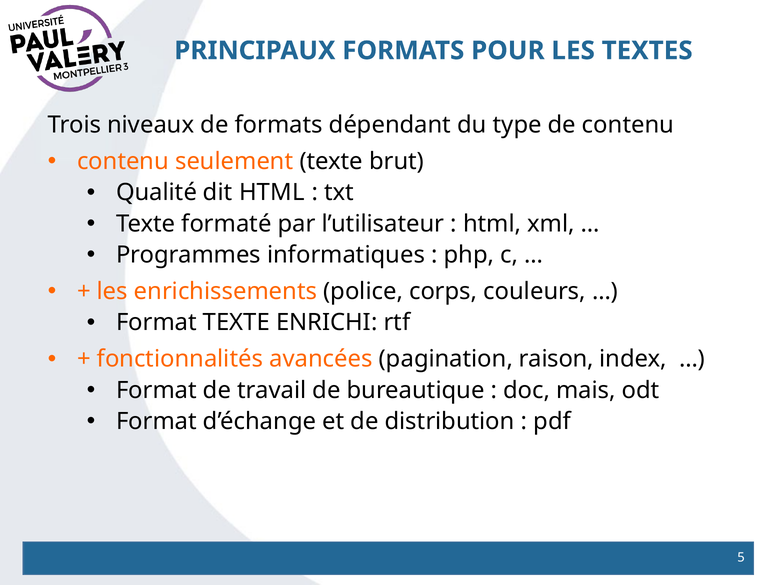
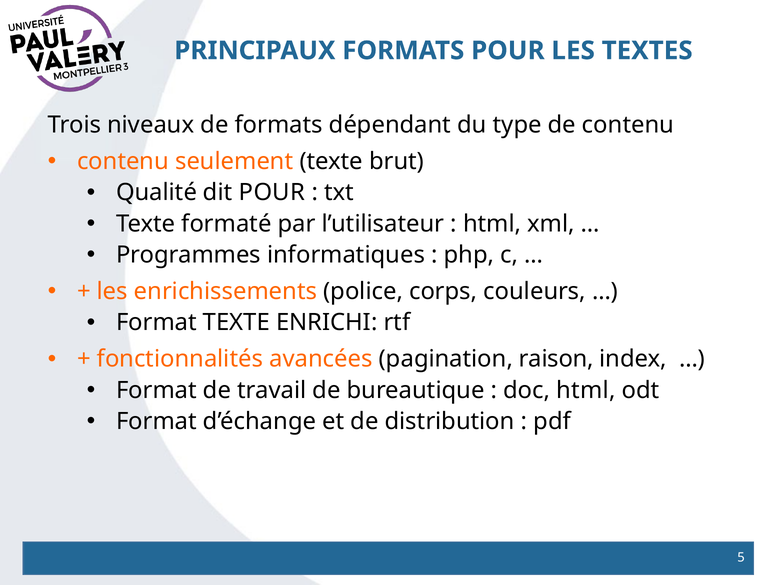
dit HTML: HTML -> POUR
doc mais: mais -> html
